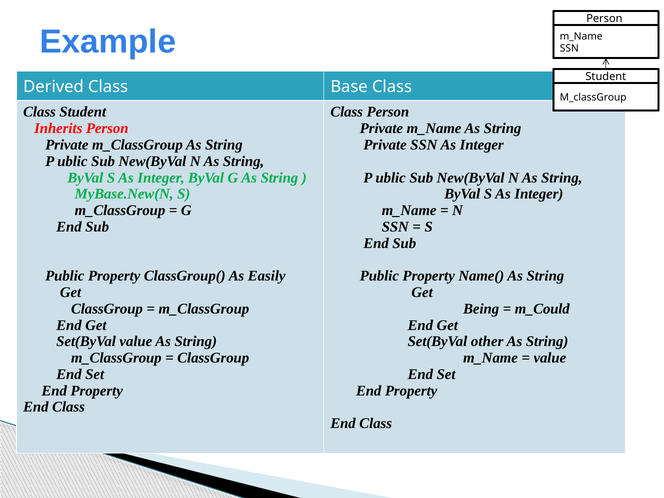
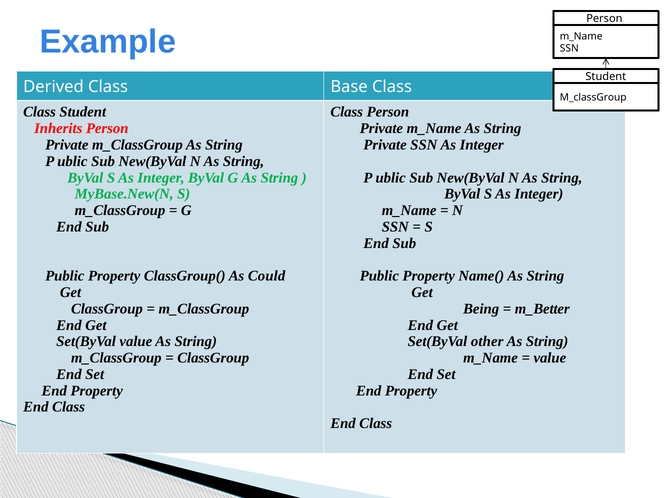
Easily: Easily -> Could
m_Could: m_Could -> m_Better
